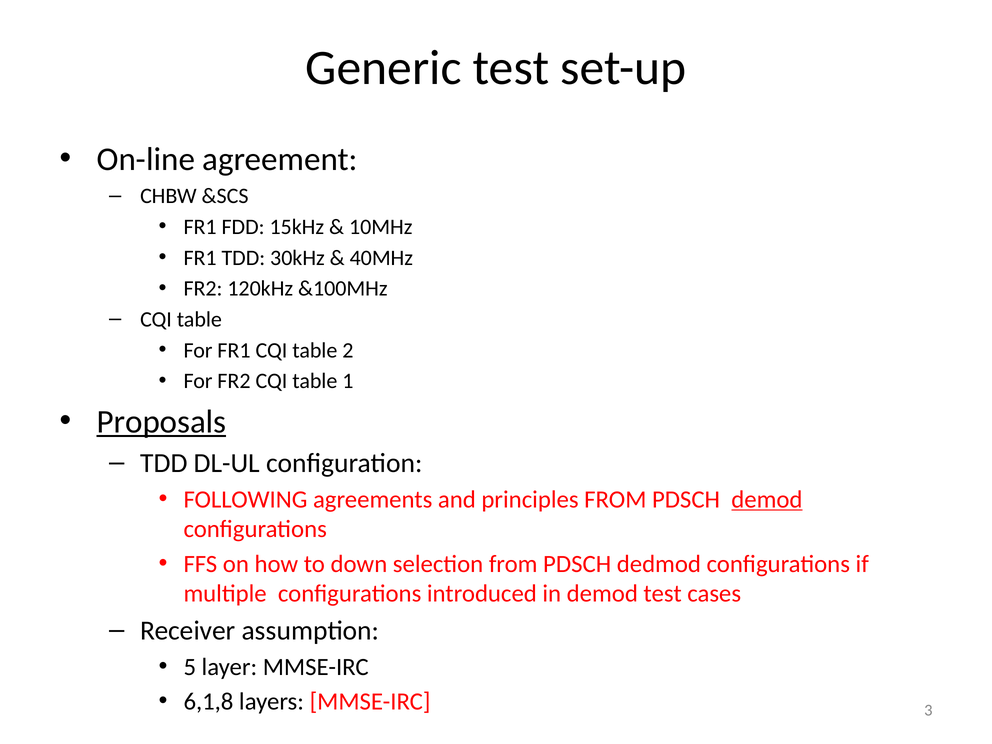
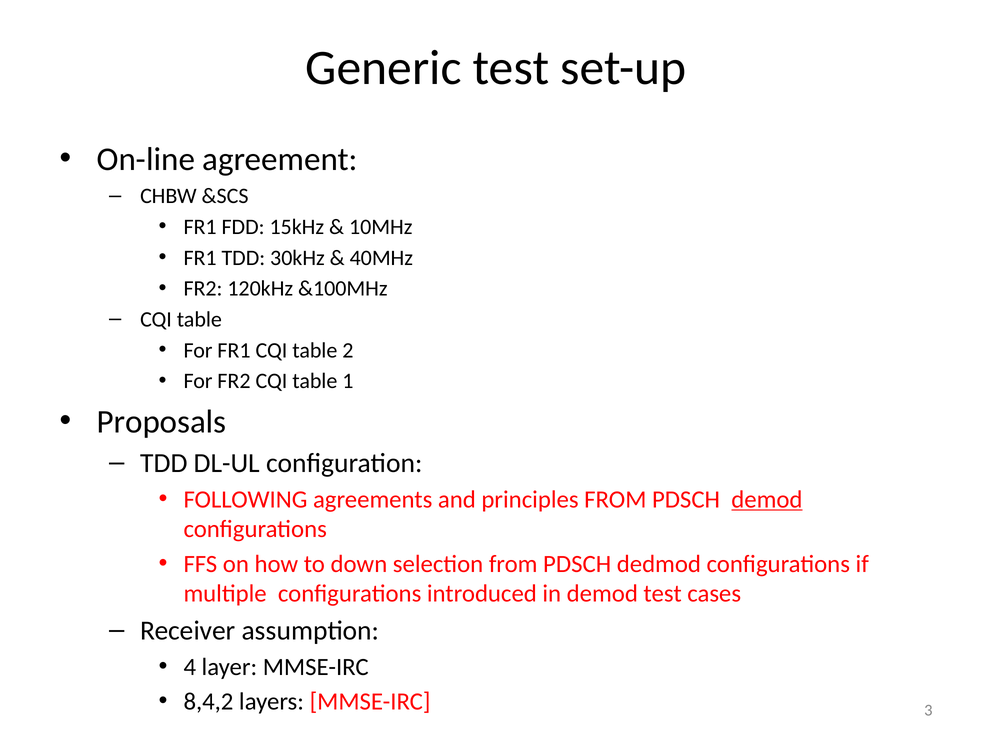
Proposals underline: present -> none
5: 5 -> 4
6,1,8: 6,1,8 -> 8,4,2
